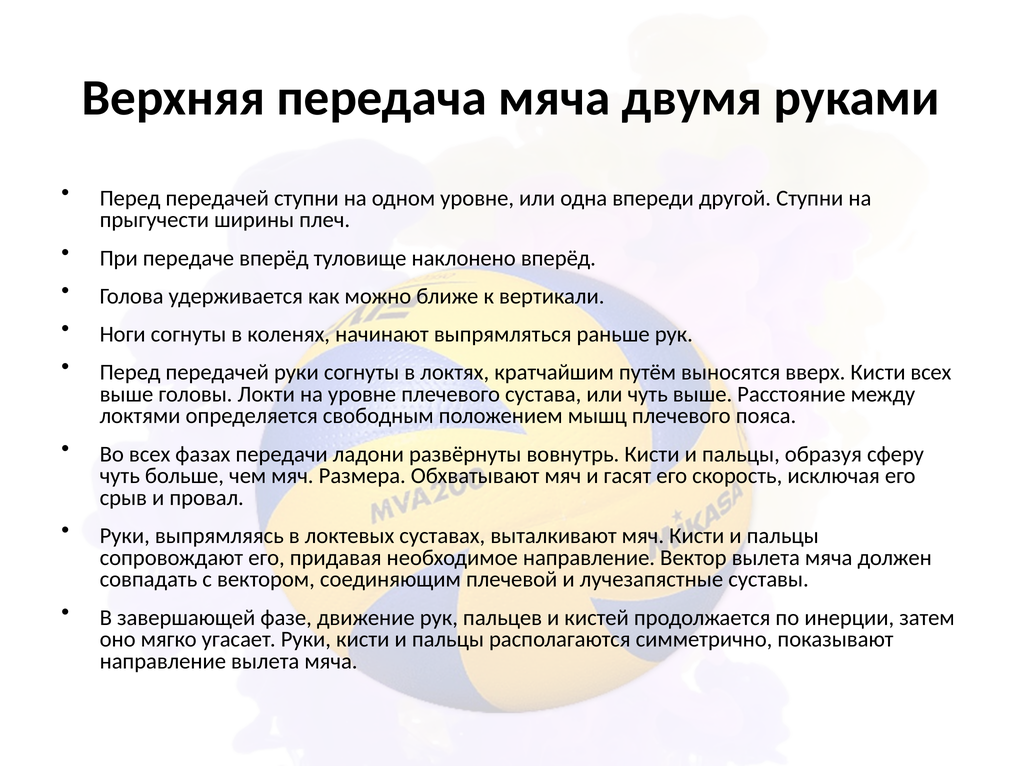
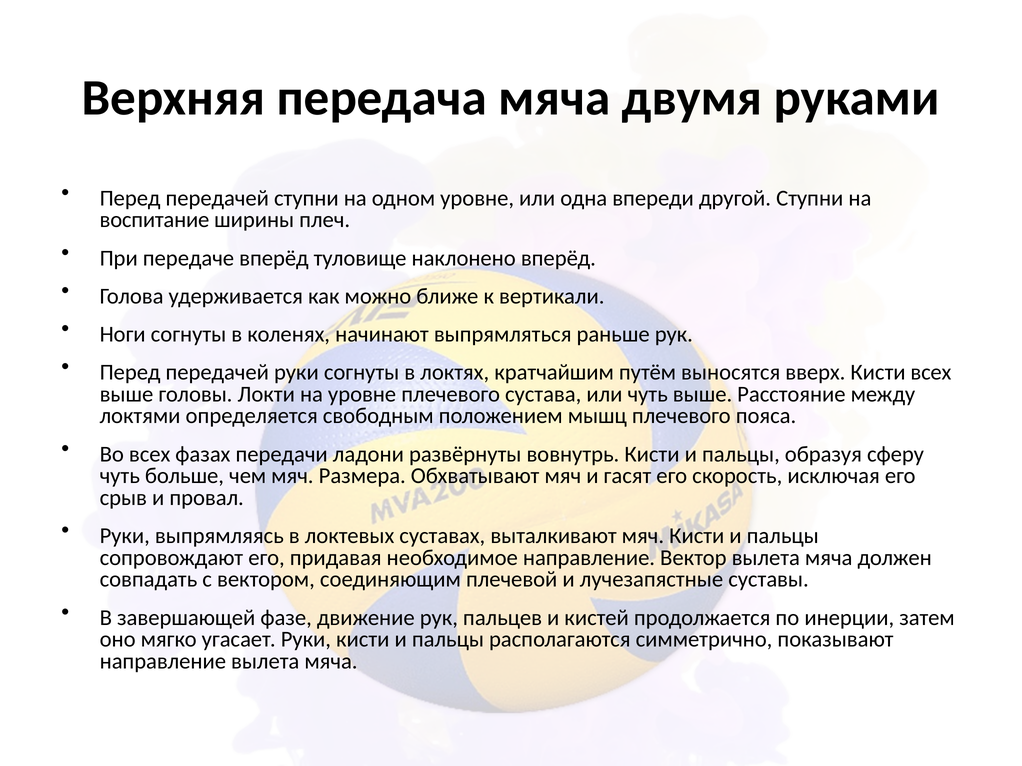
прыгучести: прыгучести -> воспитание
